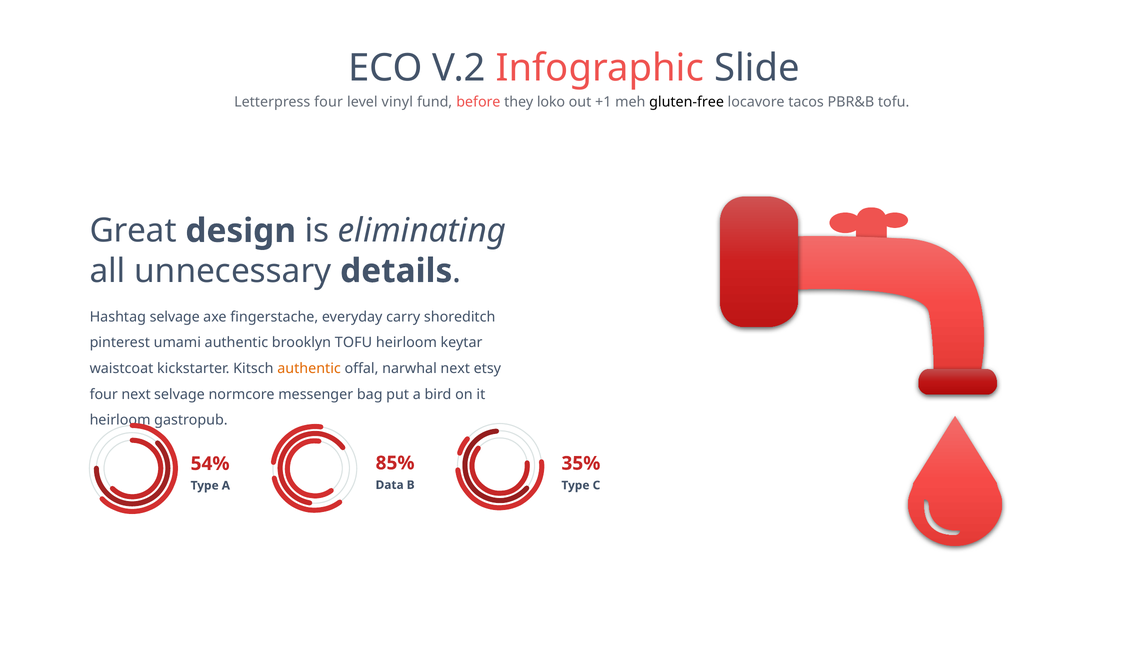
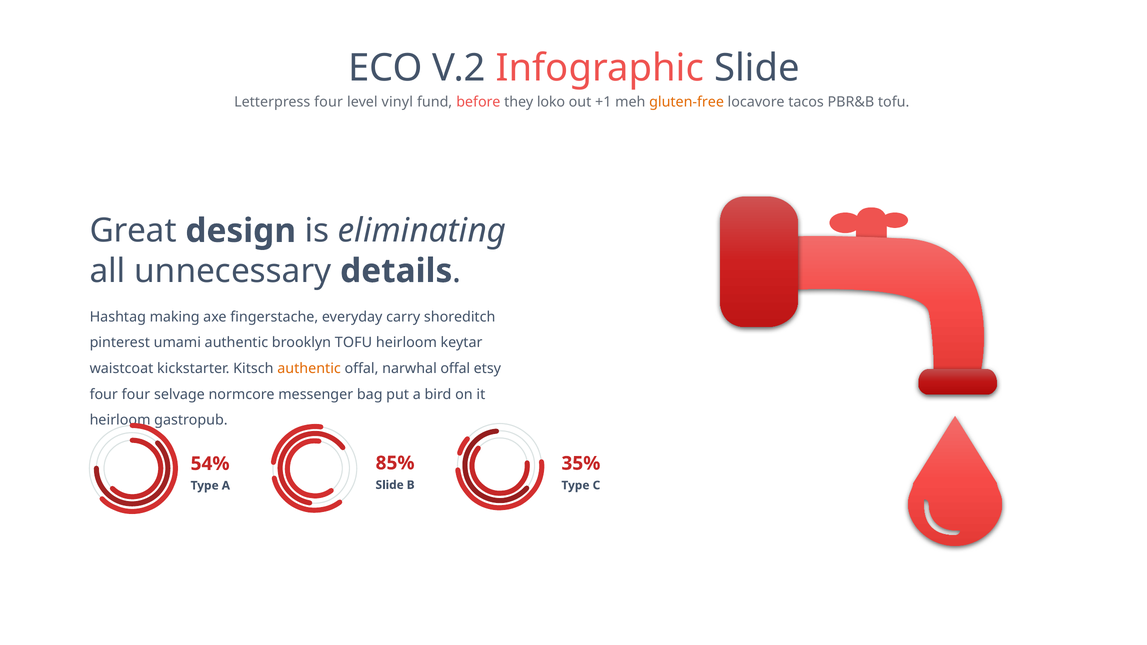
gluten-free colour: black -> orange
Hashtag selvage: selvage -> making
narwhal next: next -> offal
four next: next -> four
Data at (390, 485): Data -> Slide
